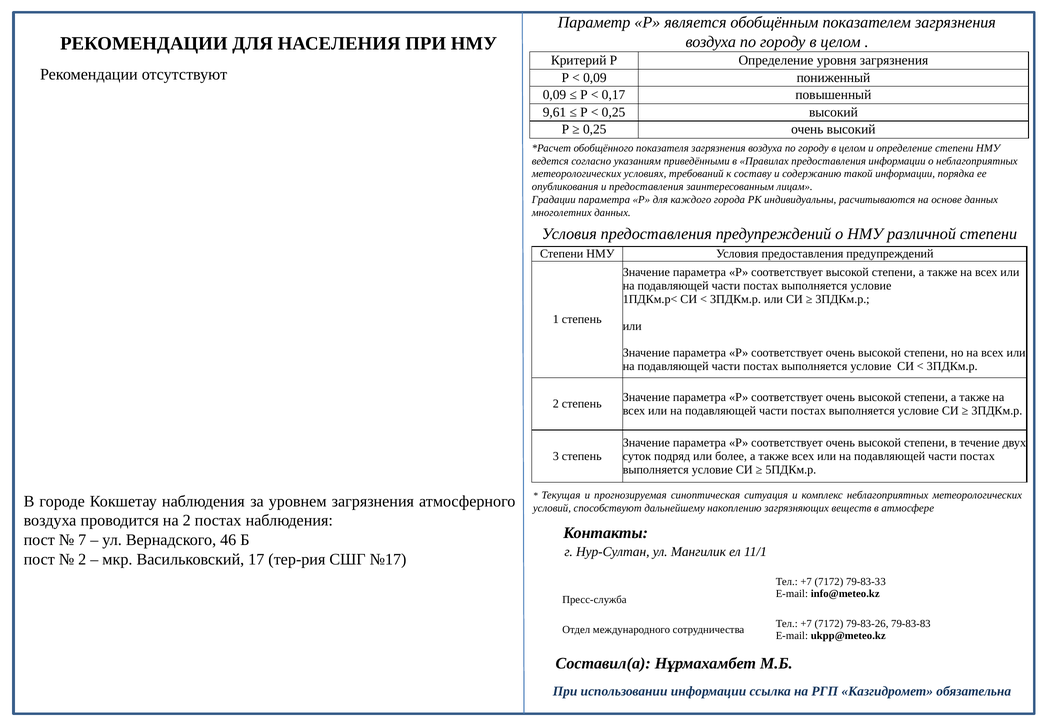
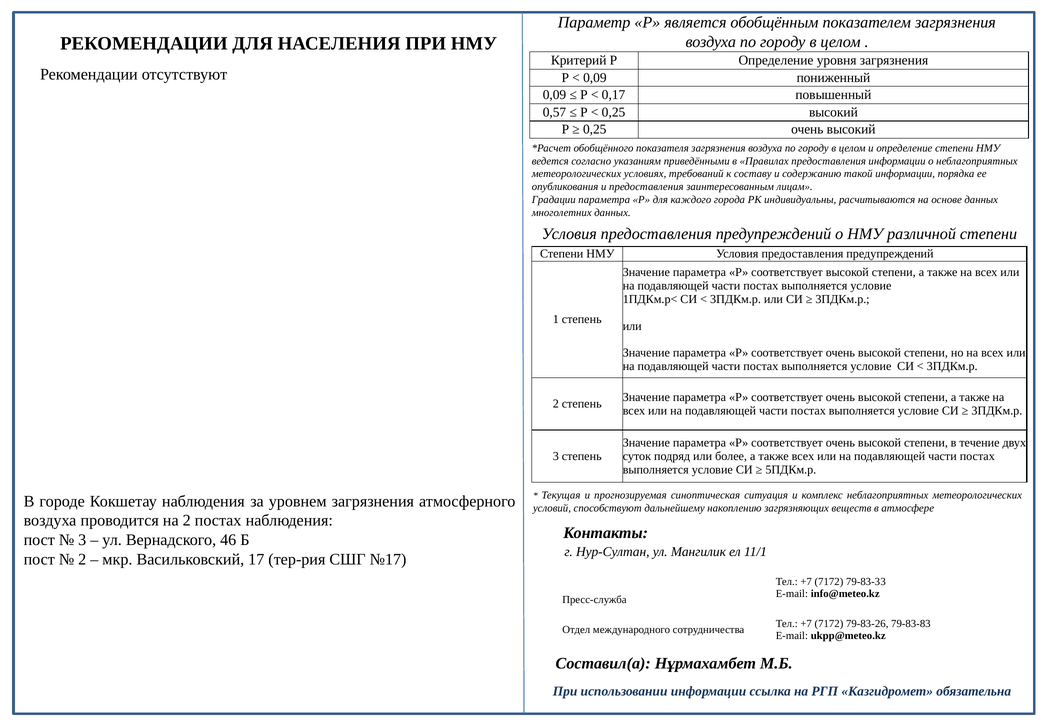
9,61: 9,61 -> 0,57
7 at (82, 540): 7 -> 3
